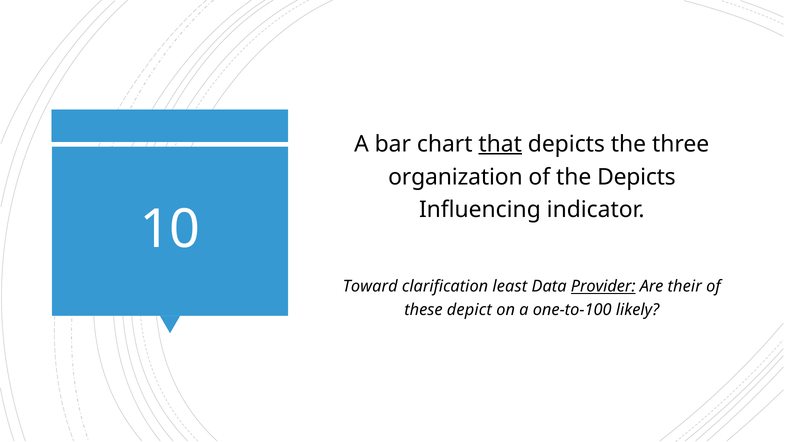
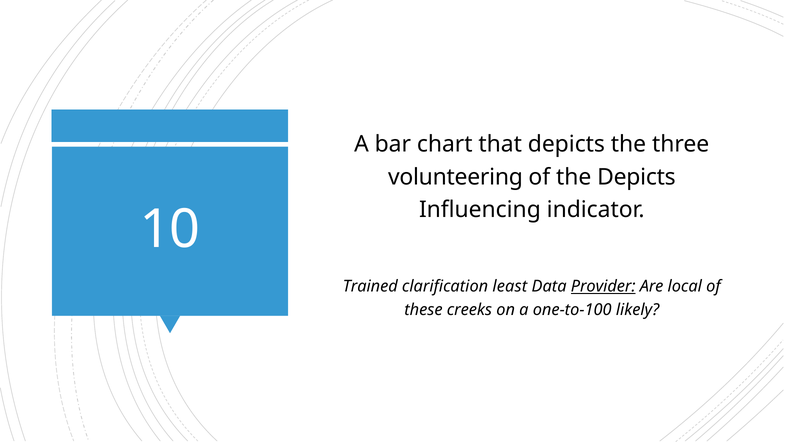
that underline: present -> none
organization: organization -> volunteering
Toward: Toward -> Trained
their: their -> local
depict: depict -> creeks
